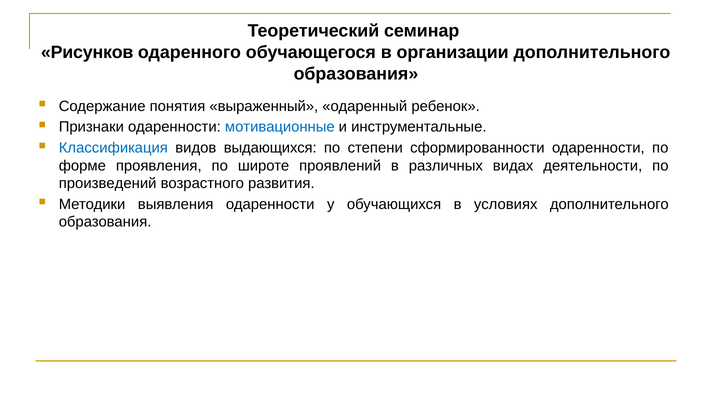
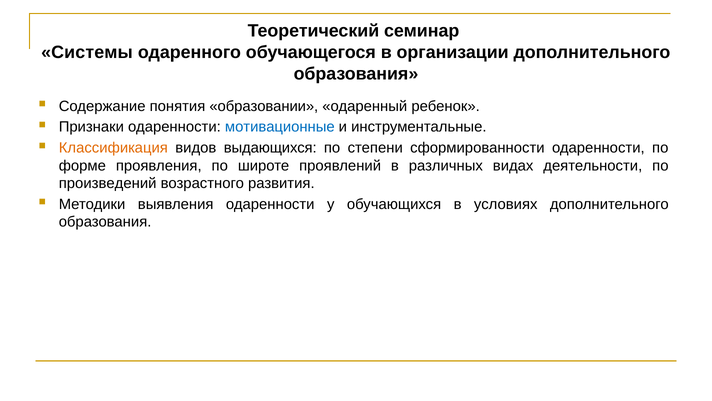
Рисунков: Рисунков -> Системы
выраженный: выраженный -> образовании
Классификация colour: blue -> orange
